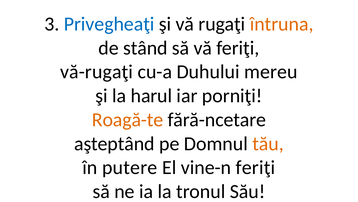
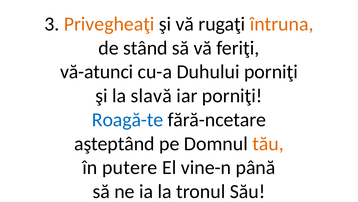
Privegheaţi colour: blue -> orange
vă-rugaţi: vă-rugaţi -> vă-atunci
Duhului mereu: mereu -> porniţi
harul: harul -> slavă
Roagă-te colour: orange -> blue
vine-n feriţi: feriţi -> până
